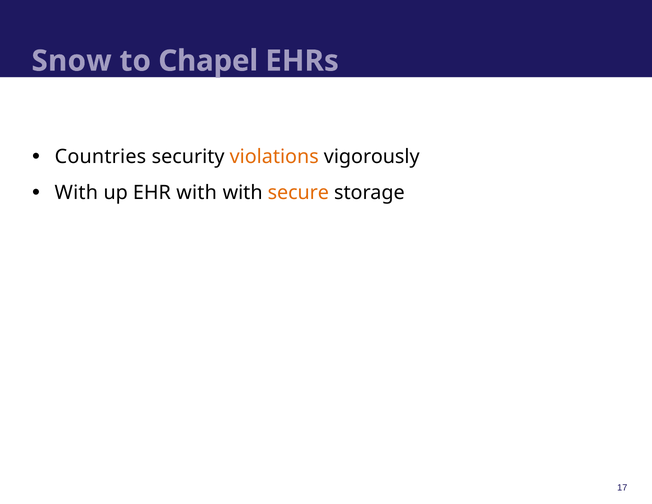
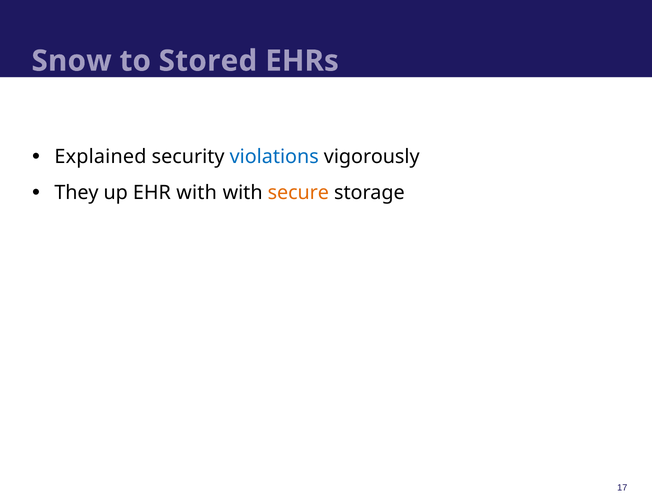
Chapel: Chapel -> Stored
Countries: Countries -> Explained
violations colour: orange -> blue
With at (76, 193): With -> They
